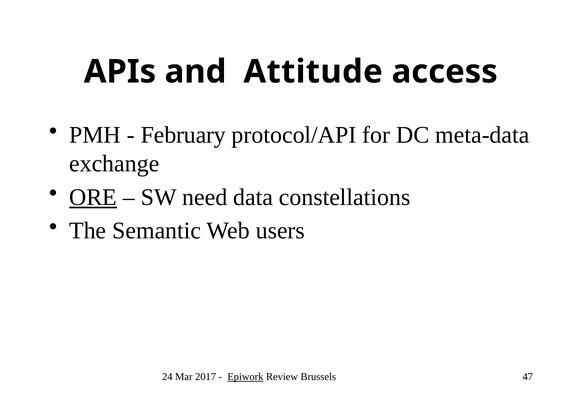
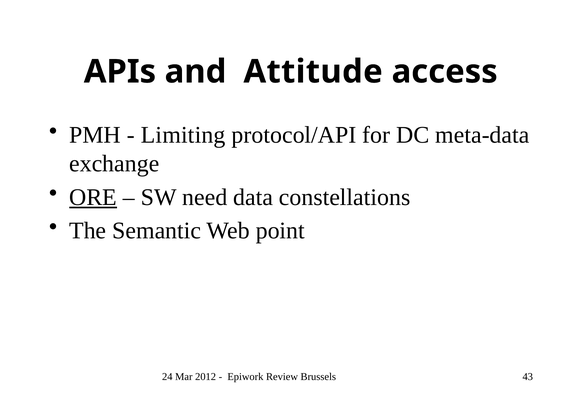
February: February -> Limiting
users: users -> point
2017: 2017 -> 2012
Epiwork underline: present -> none
47: 47 -> 43
